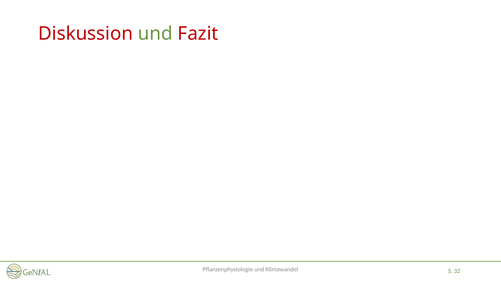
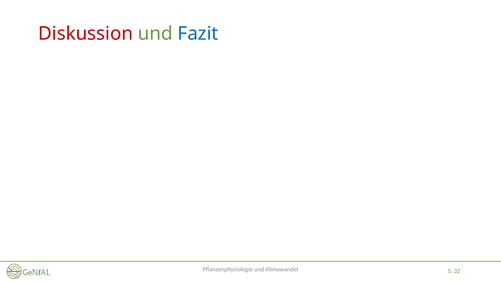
Fazit colour: red -> blue
